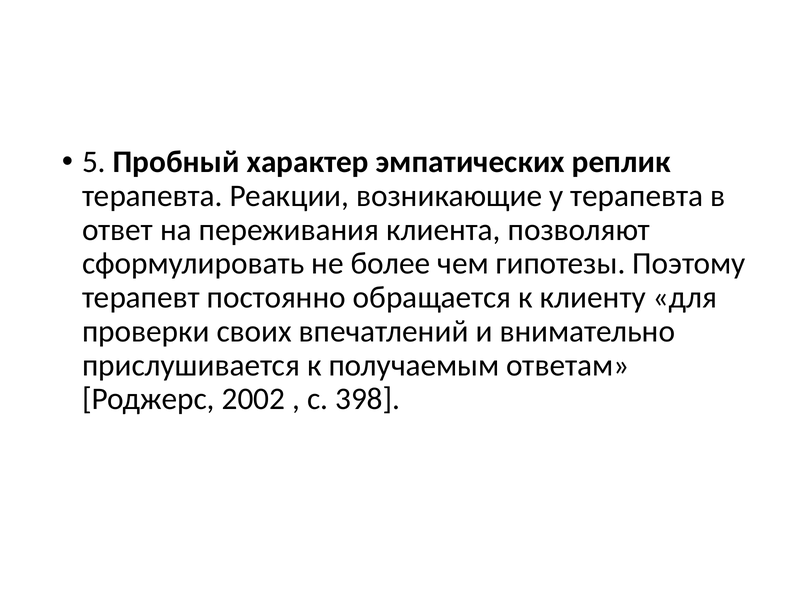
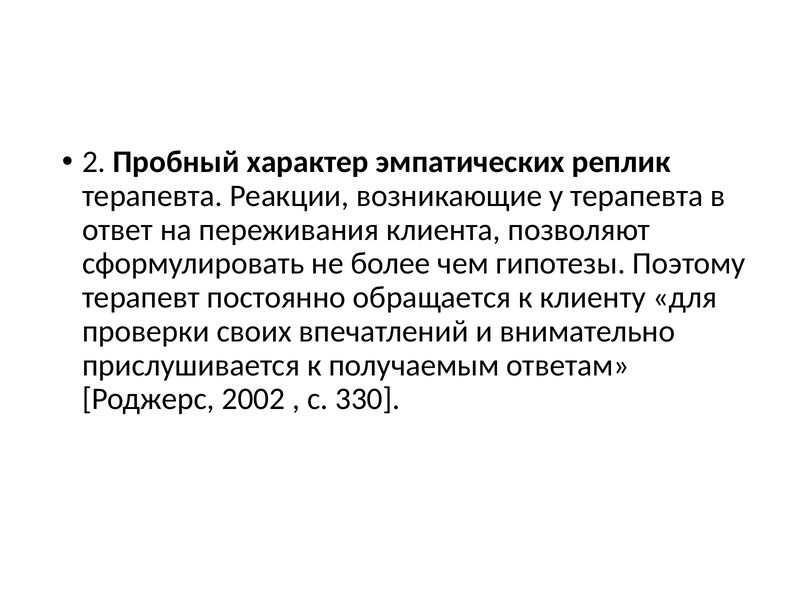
5: 5 -> 2
398: 398 -> 330
